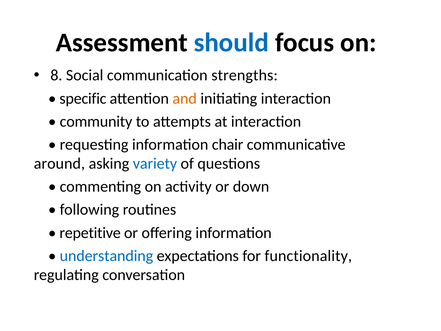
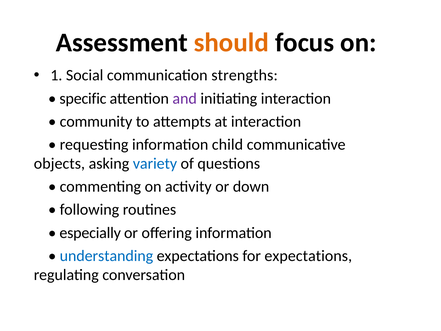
should colour: blue -> orange
8: 8 -> 1
and colour: orange -> purple
chair: chair -> child
around: around -> objects
repetitive: repetitive -> especially
for functionality: functionality -> expectations
